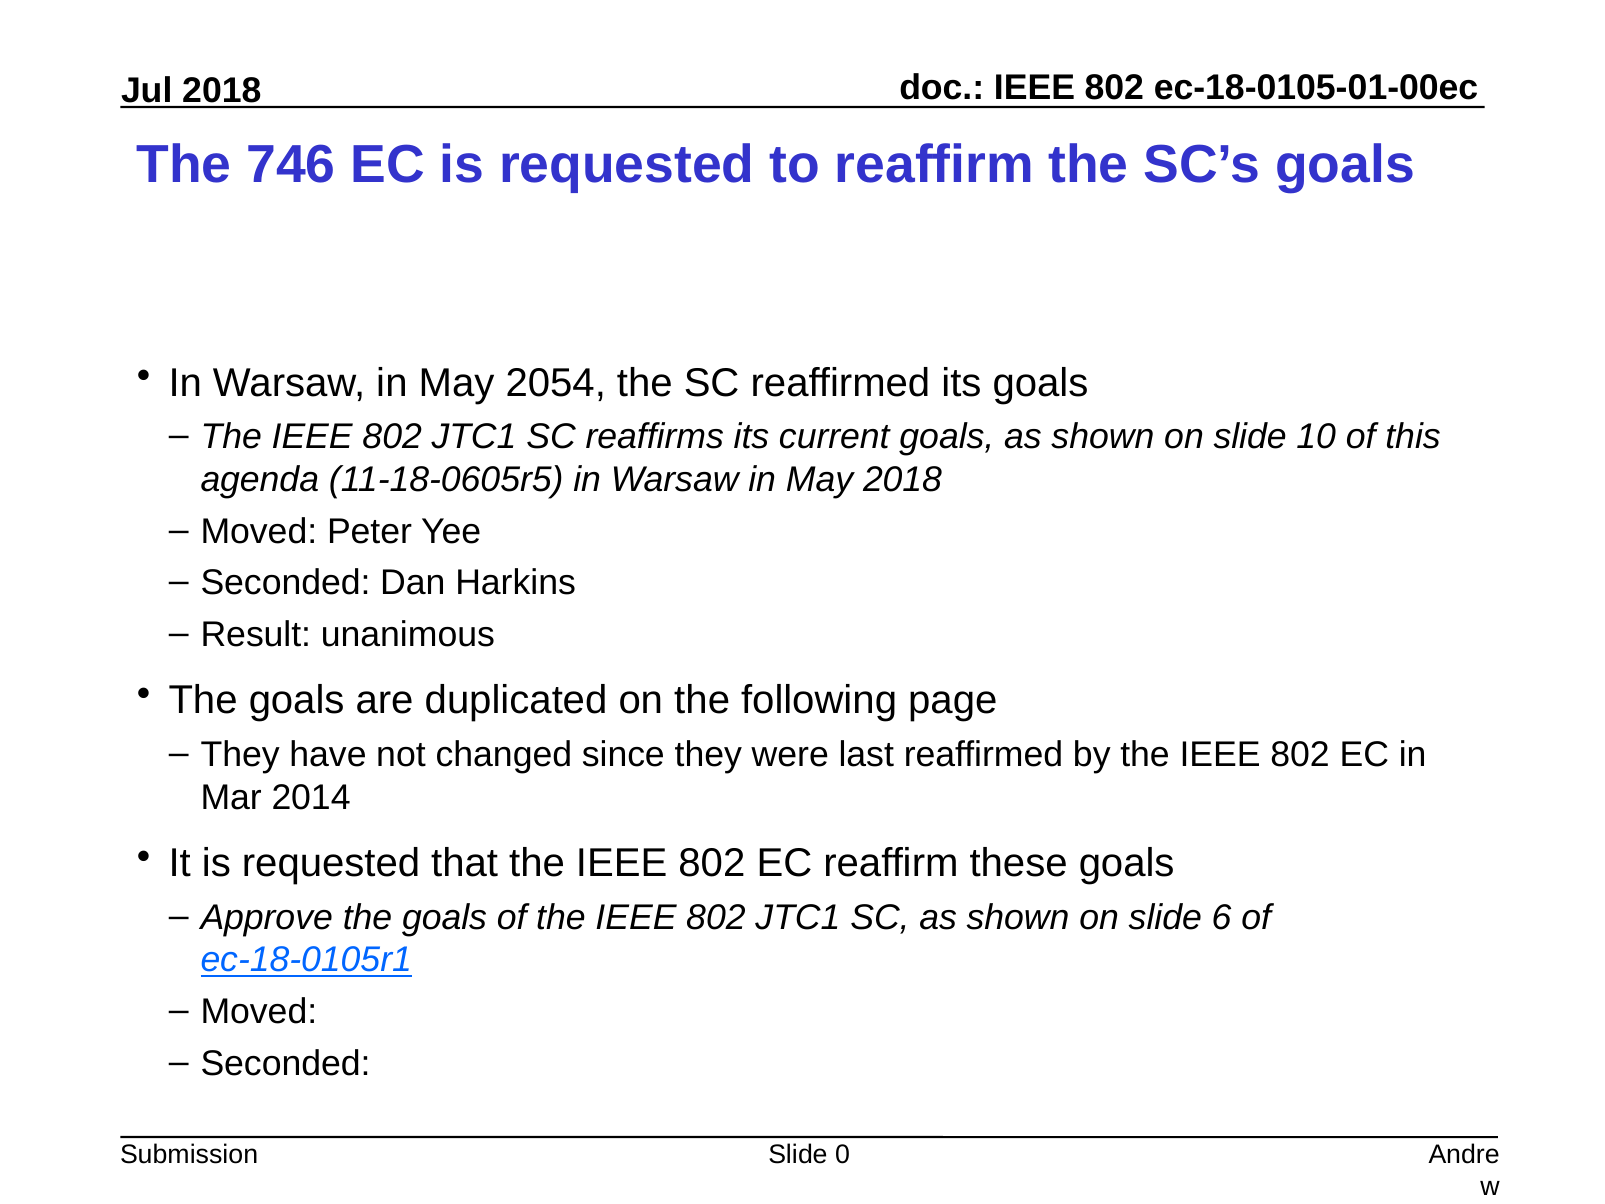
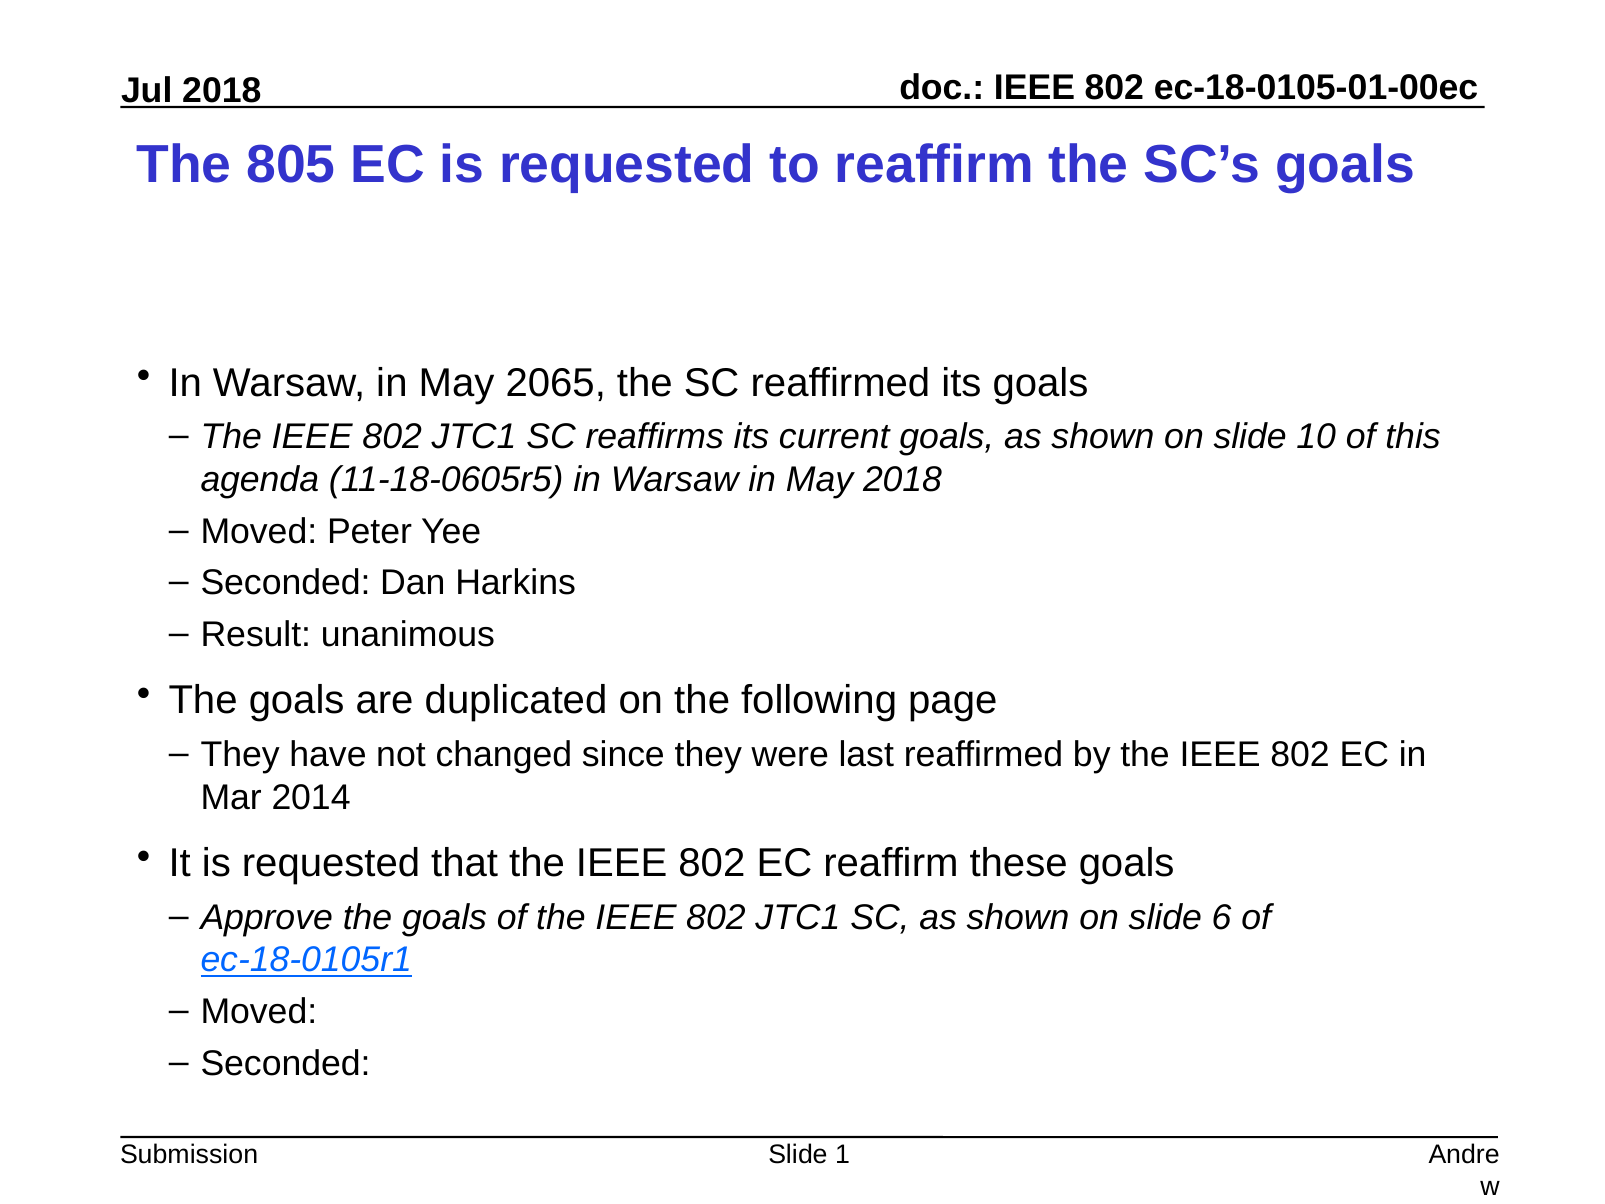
746: 746 -> 805
2054: 2054 -> 2065
0: 0 -> 1
